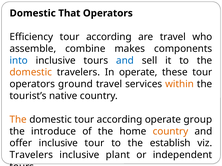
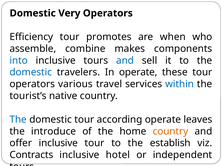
That: That -> Very
according at (109, 37): according -> promotes
are travel: travel -> when
domestic at (31, 72) colour: orange -> blue
ground: ground -> various
within colour: orange -> blue
The at (18, 120) colour: orange -> blue
group: group -> leaves
Travelers at (31, 155): Travelers -> Contracts
plant: plant -> hotel
